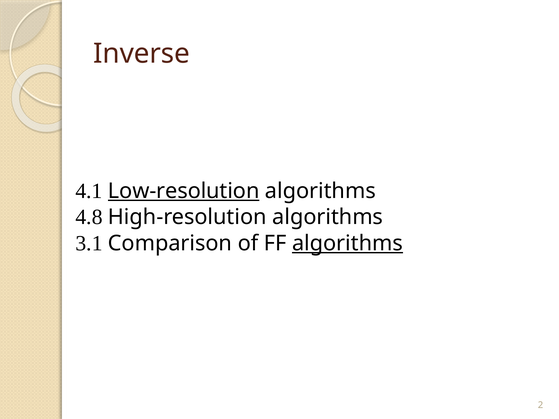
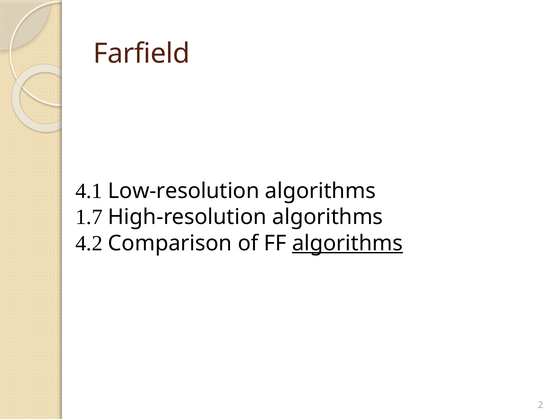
Inverse: Inverse -> Farfield
Low-resolution underline: present -> none
4.8: 4.8 -> 1.7
3.1: 3.1 -> 4.2
